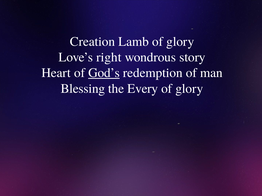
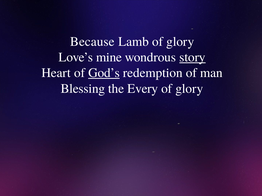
Creation: Creation -> Because
right: right -> mine
story underline: none -> present
